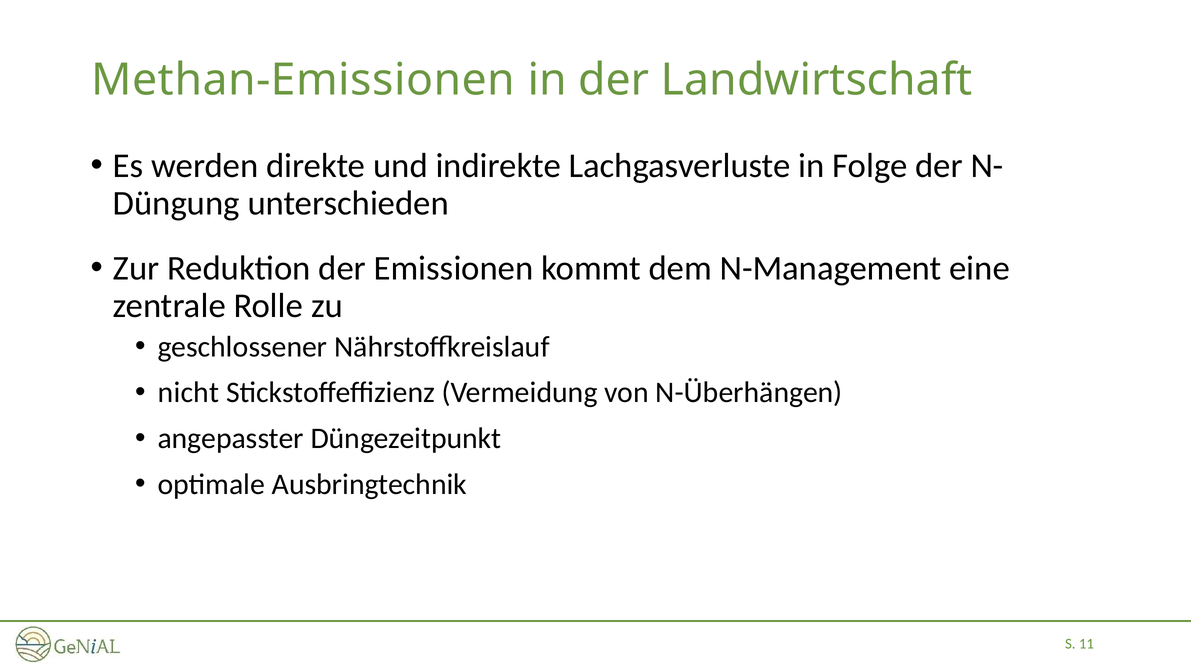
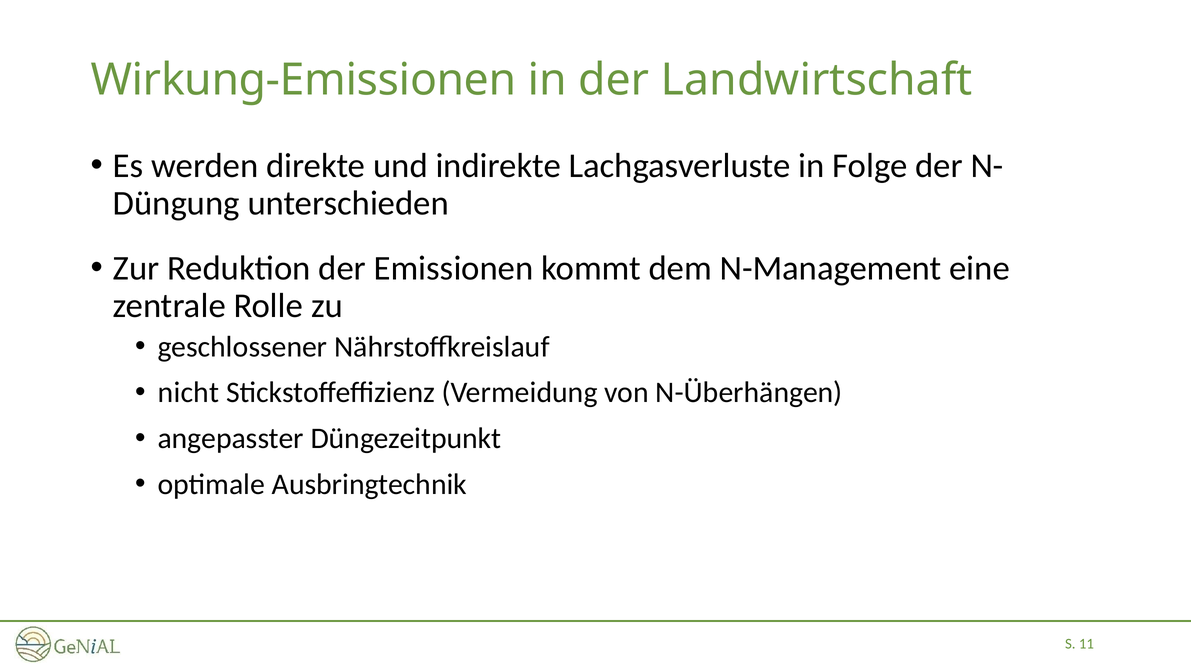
Methan-Emissionen: Methan-Emissionen -> Wirkung-Emissionen
